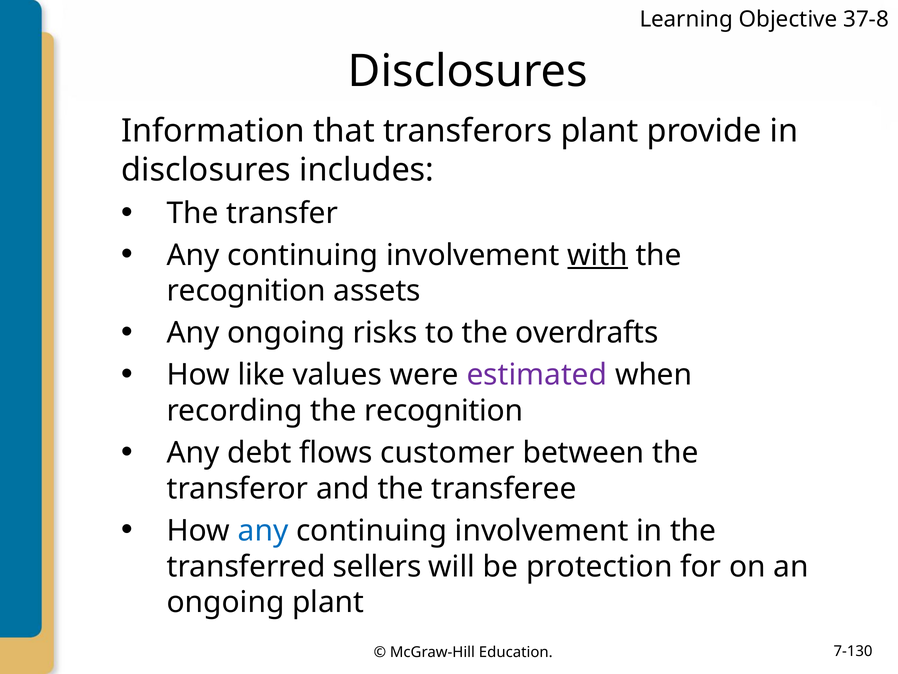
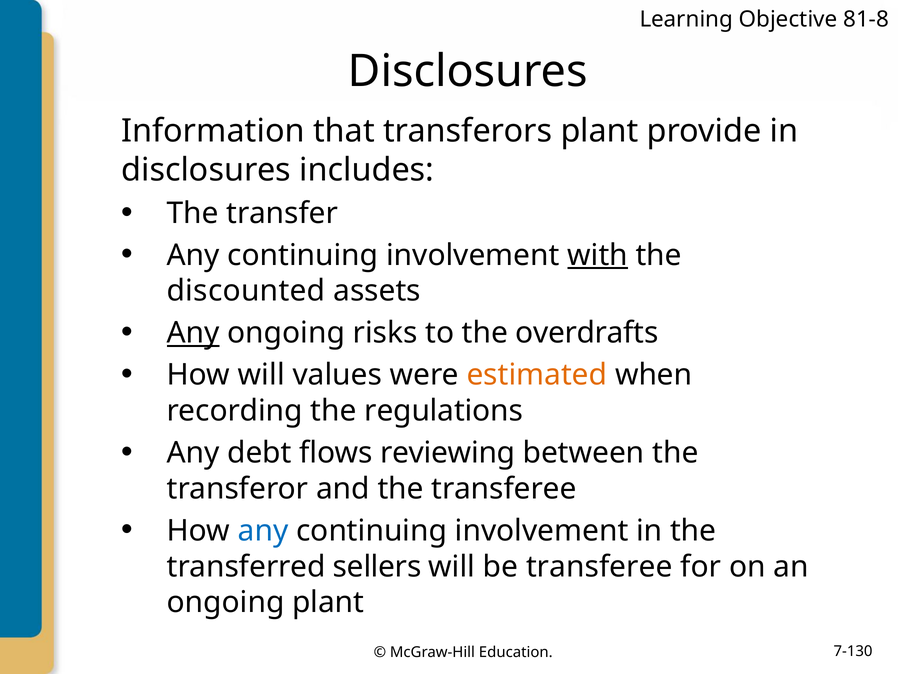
37-8: 37-8 -> 81-8
recognition at (246, 291): recognition -> discounted
Any at (193, 333) underline: none -> present
How like: like -> will
estimated colour: purple -> orange
recording the recognition: recognition -> regulations
customer: customer -> reviewing
be protection: protection -> transferee
